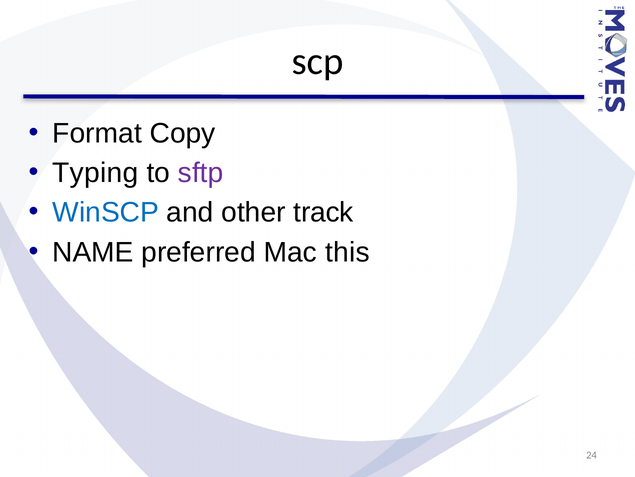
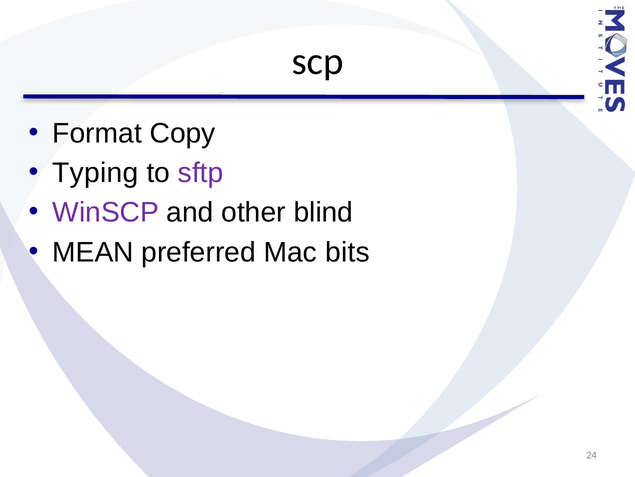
WinSCP colour: blue -> purple
track: track -> blind
NAME: NAME -> MEAN
this: this -> bits
